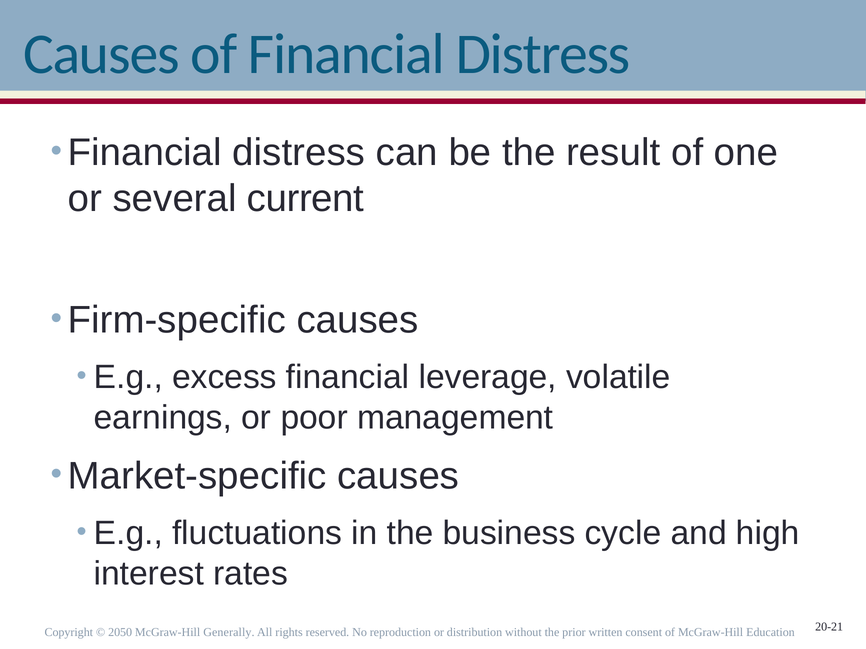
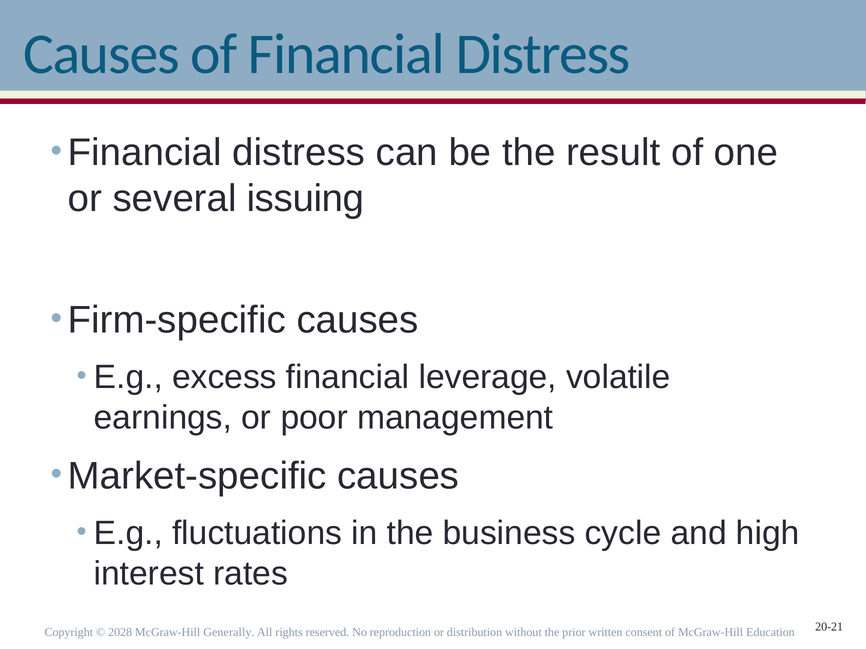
current: current -> issuing
2050: 2050 -> 2028
